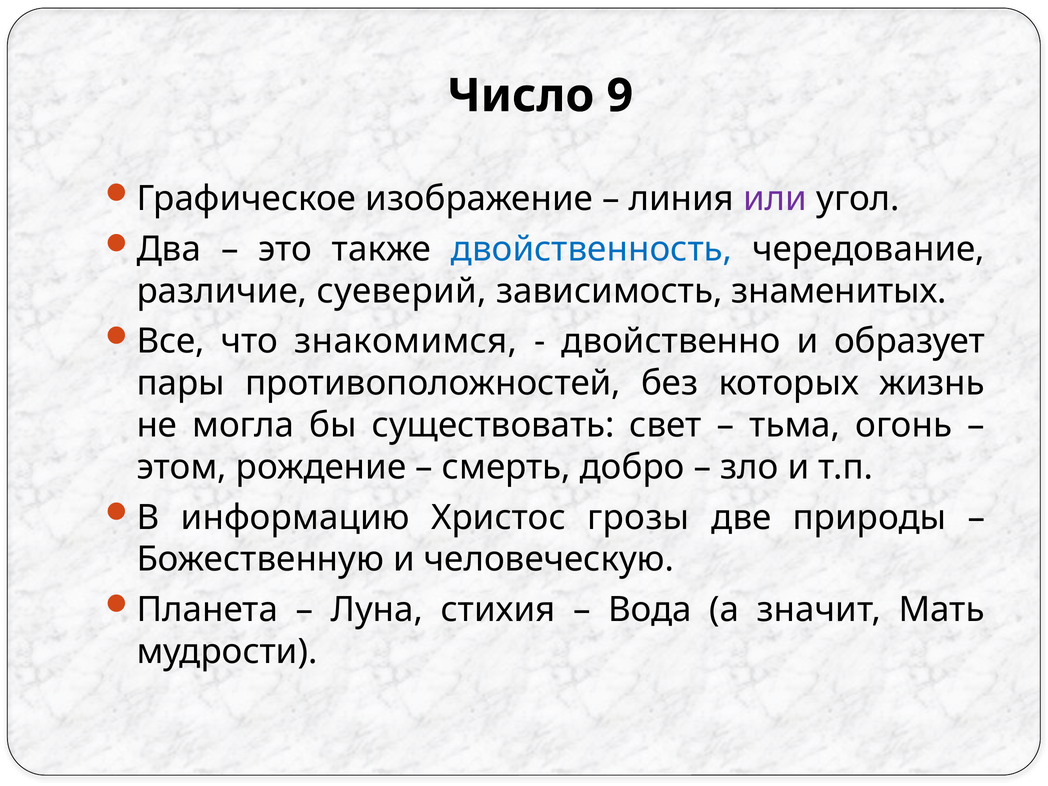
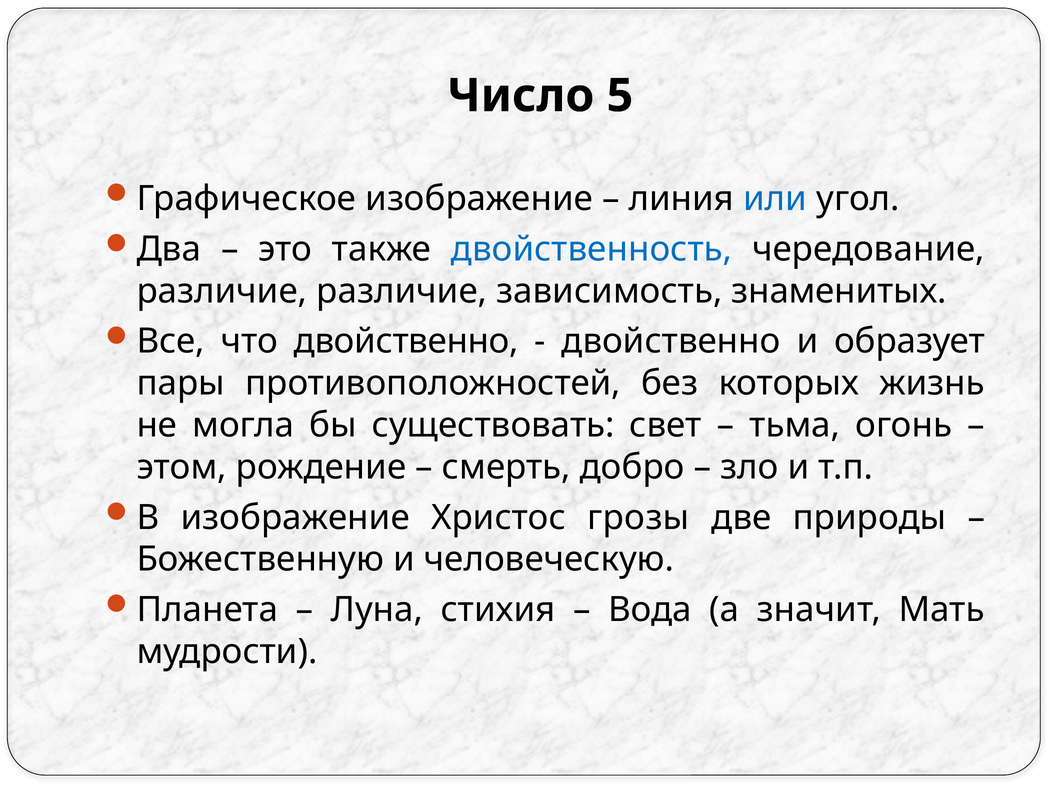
9: 9 -> 5
или colour: purple -> blue
различие суеверий: суеверий -> различие
что знакомимся: знакомимся -> двойственно
В информацию: информацию -> изображение
